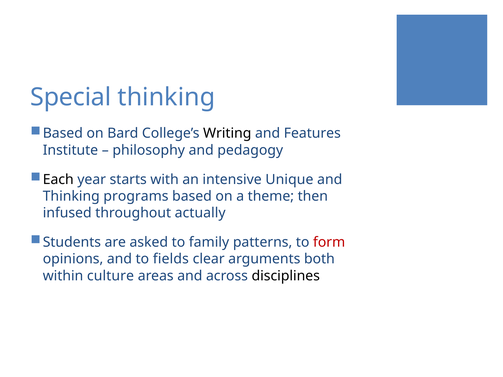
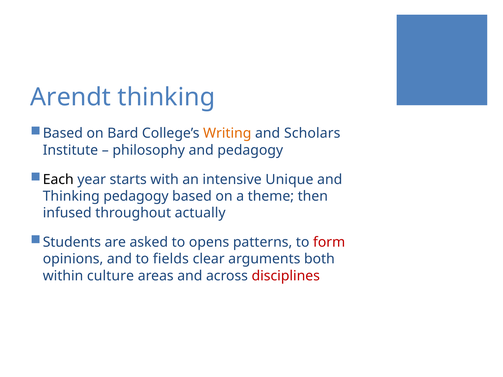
Special: Special -> Arendt
Writing colour: black -> orange
Features: Features -> Scholars
Thinking programs: programs -> pedagogy
family: family -> opens
disciplines colour: black -> red
